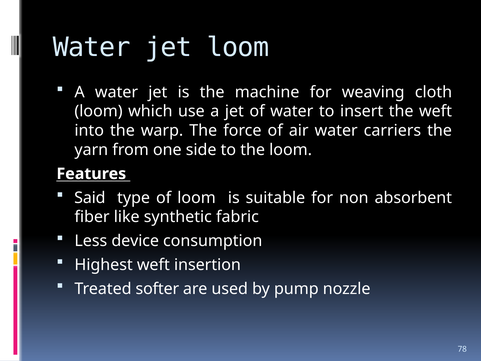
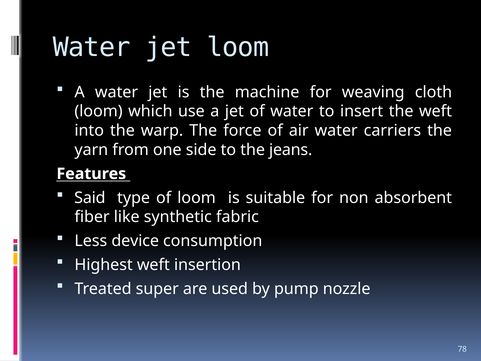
the loom: loom -> jeans
softer: softer -> super
